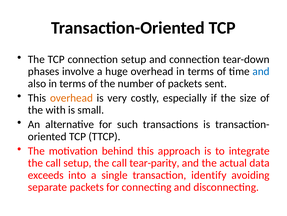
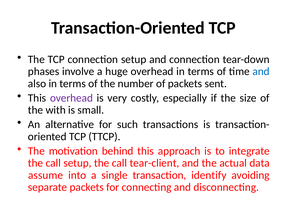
overhead at (71, 98) colour: orange -> purple
tear-parity: tear-parity -> tear-client
exceeds: exceeds -> assume
